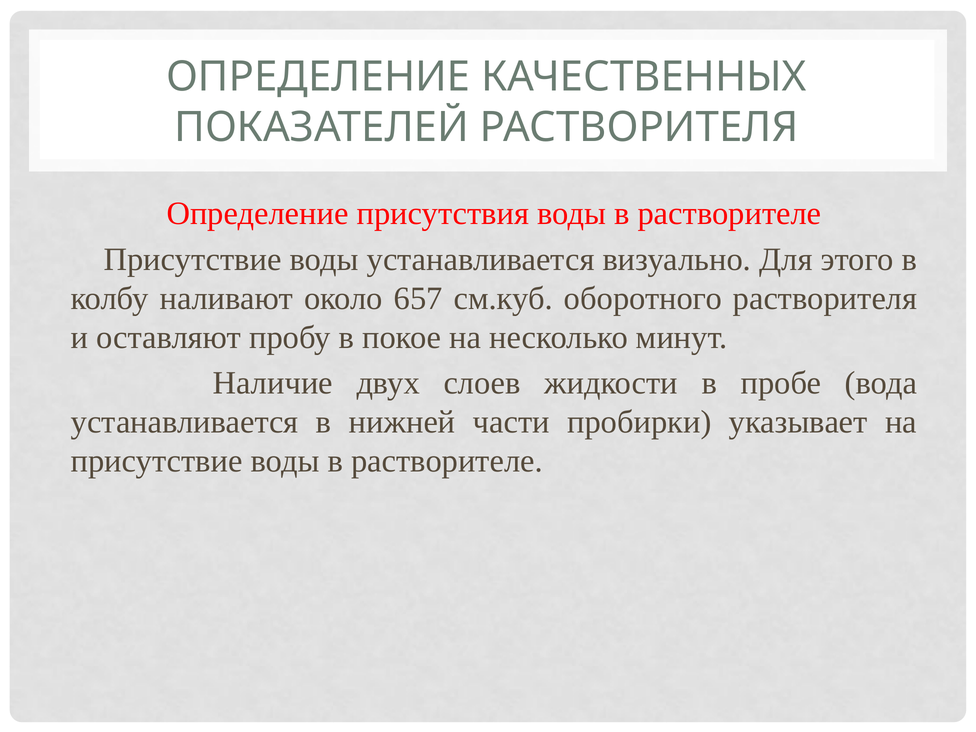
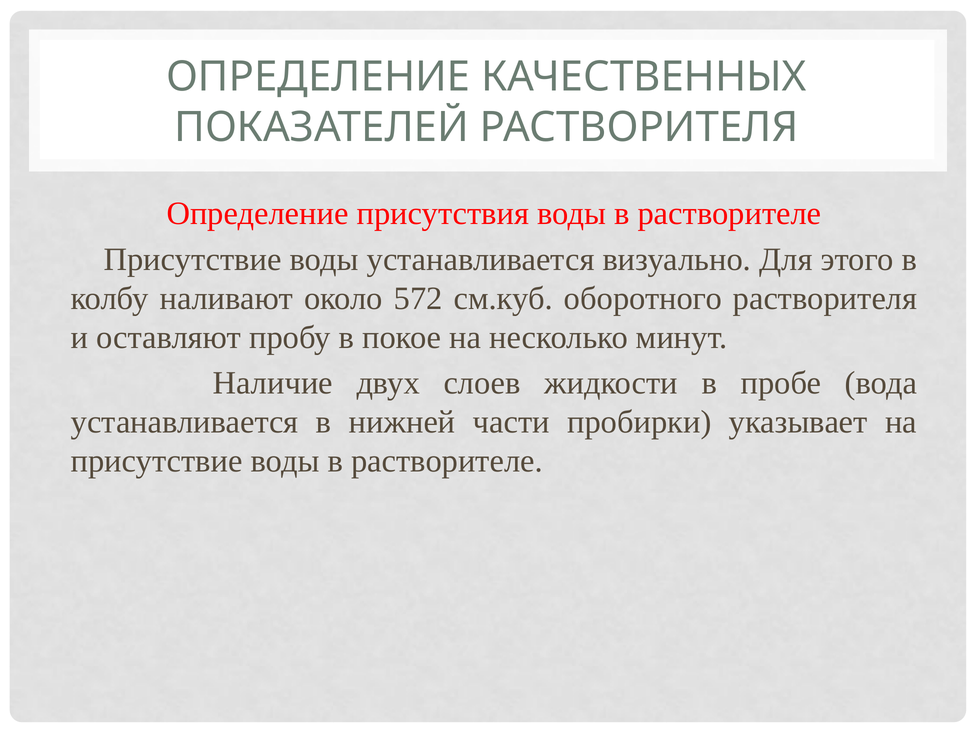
657: 657 -> 572
